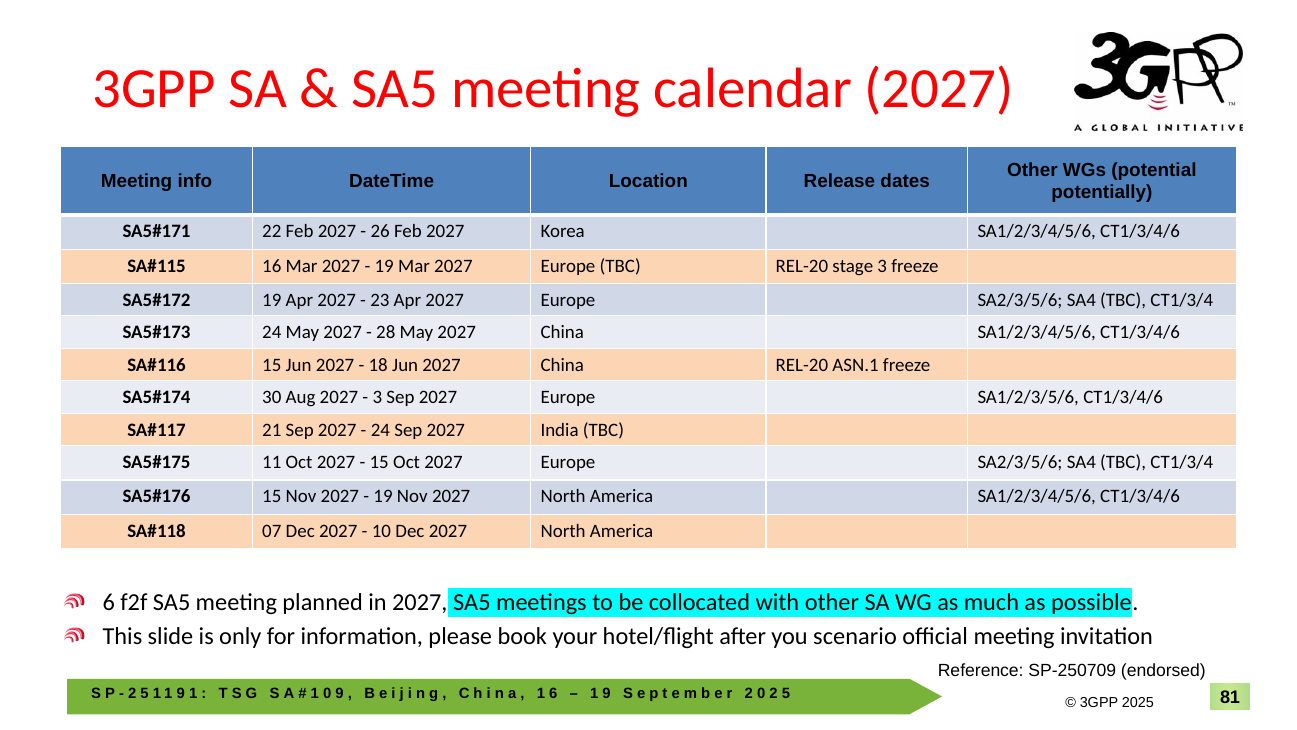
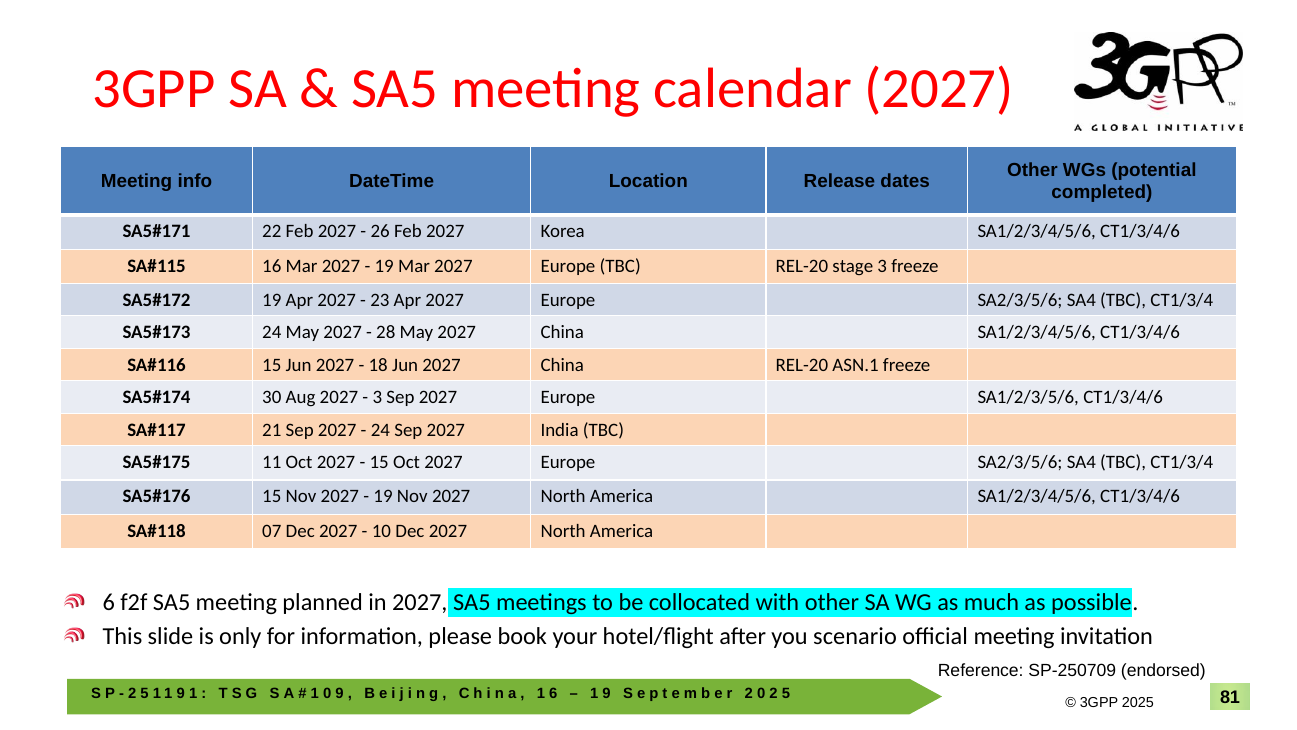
potentially: potentially -> completed
